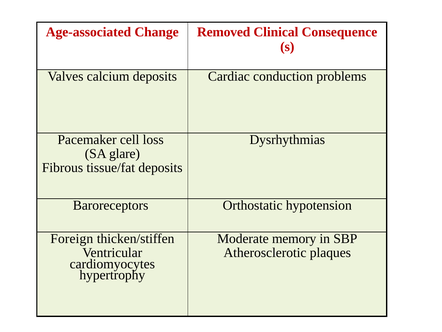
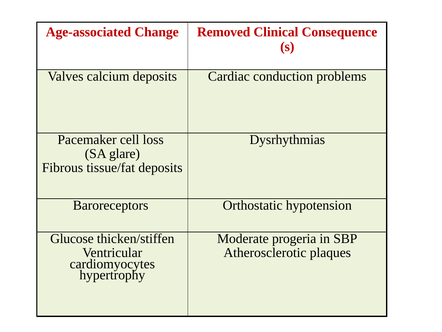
Foreign: Foreign -> Glucose
memory: memory -> progeria
